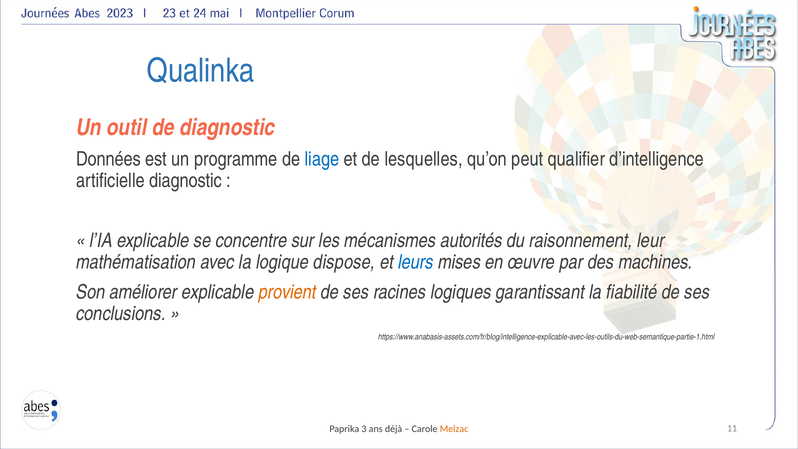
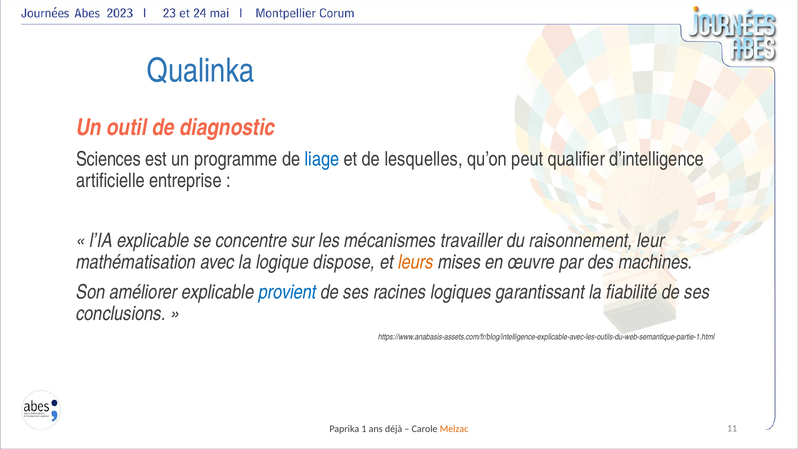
Données: Données -> Sciences
artificielle diagnostic: diagnostic -> entreprise
autorités: autorités -> travailler
leurs colour: blue -> orange
provient colour: orange -> blue
3: 3 -> 1
